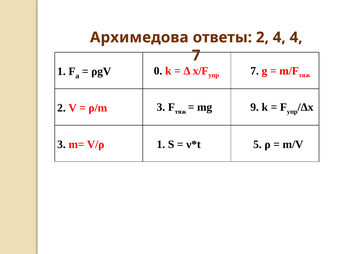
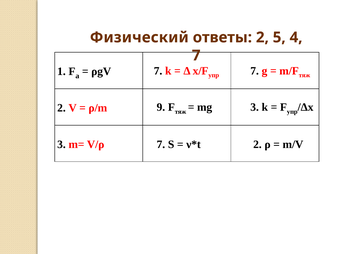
Архимедова: Архимедова -> Физический
2 4: 4 -> 5
ρgV 0: 0 -> 7
ρ/m 3: 3 -> 9
mg 9: 9 -> 3
V/ρ 1: 1 -> 7
5 at (257, 145): 5 -> 2
